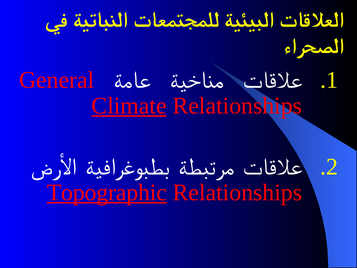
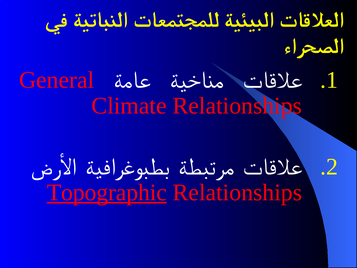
Climate underline: present -> none
